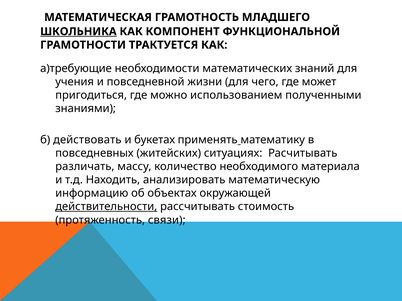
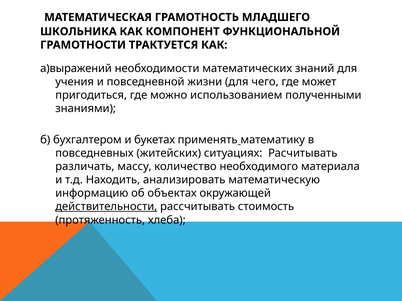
ШКОЛЬНИКА underline: present -> none
а)требующие: а)требующие -> а)выражений
действовать: действовать -> бухгалтером
связи: связи -> хлеба
